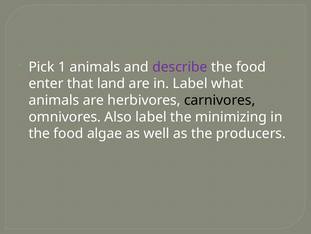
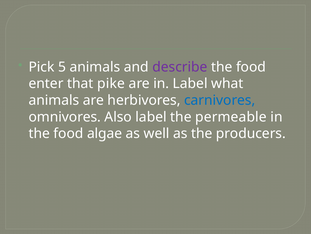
1: 1 -> 5
land: land -> pike
carnivores colour: black -> blue
minimizing: minimizing -> permeable
